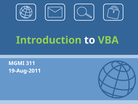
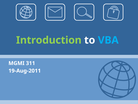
VBA colour: light green -> light blue
